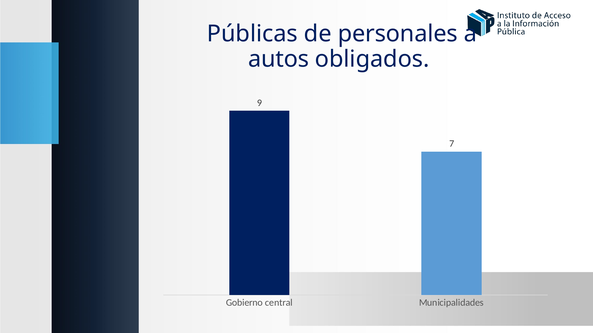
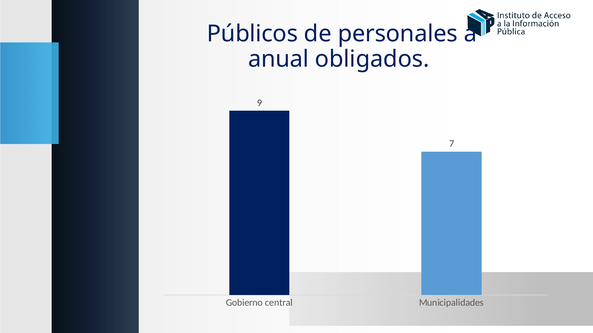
Públicas: Públicas -> Públicos
autos: autos -> anual
